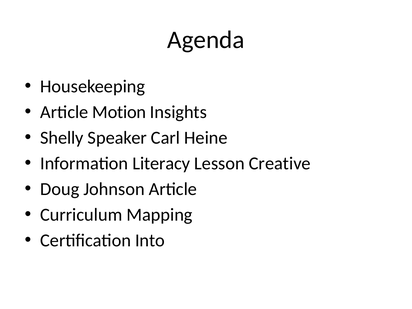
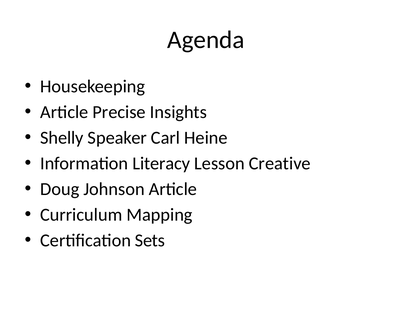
Motion: Motion -> Precise
Into: Into -> Sets
